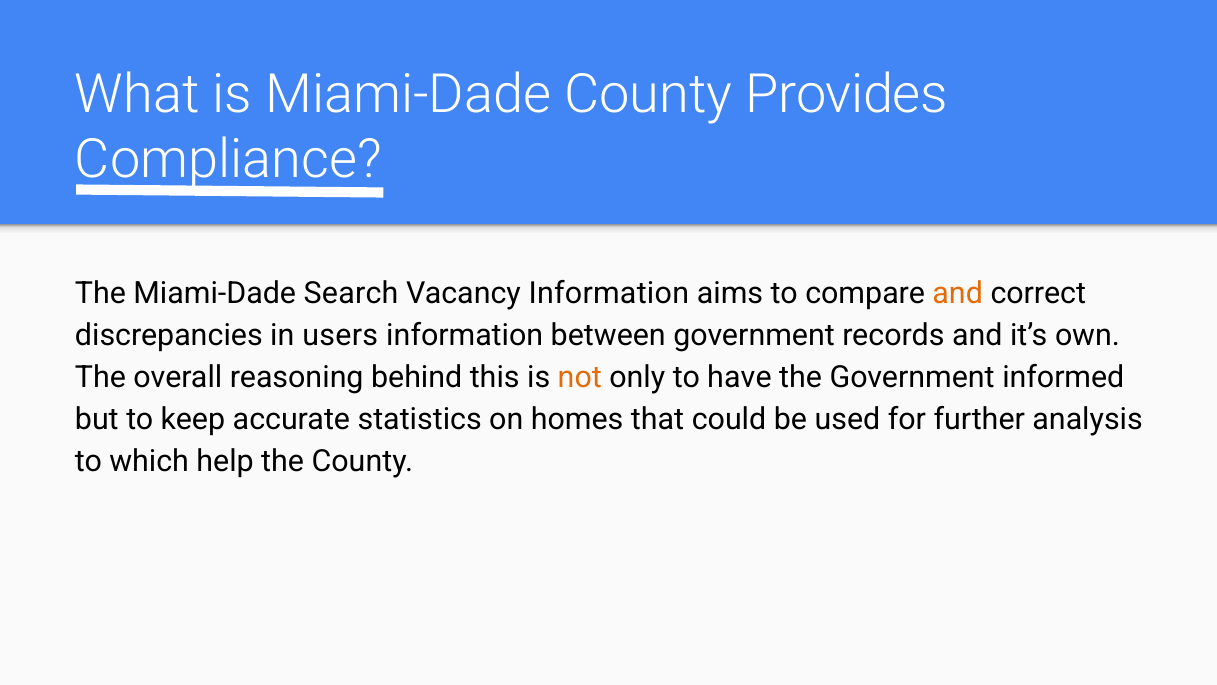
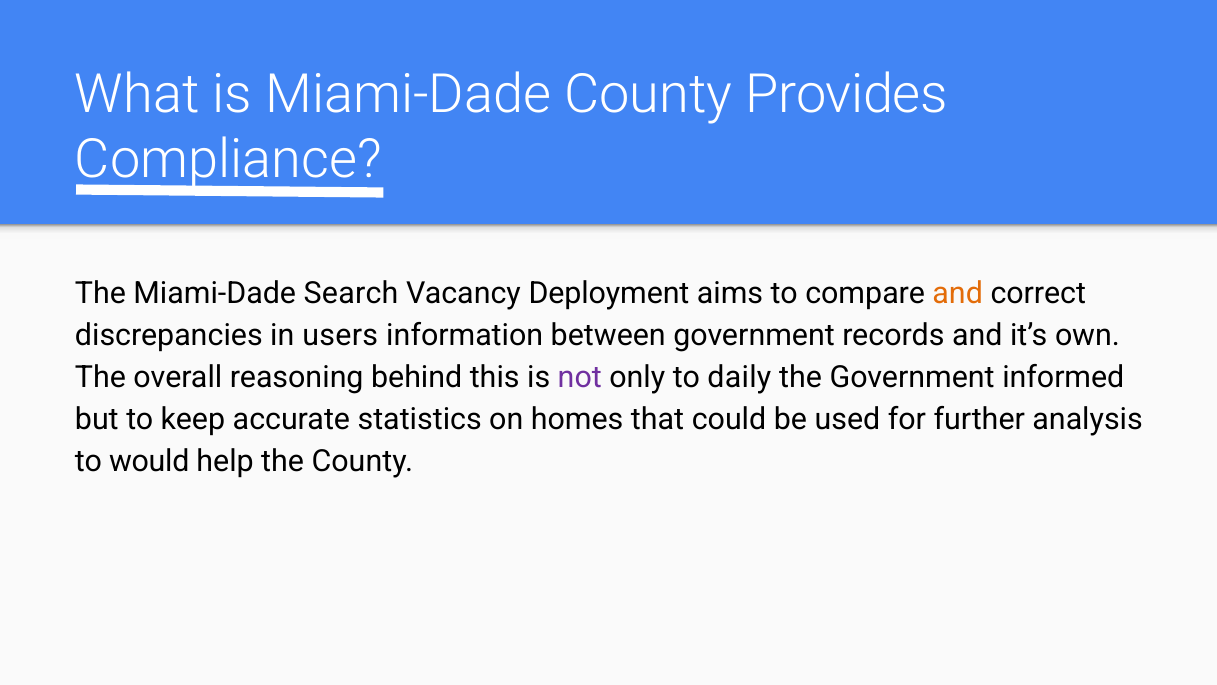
Vacancy Information: Information -> Deployment
not colour: orange -> purple
have: have -> daily
which: which -> would
